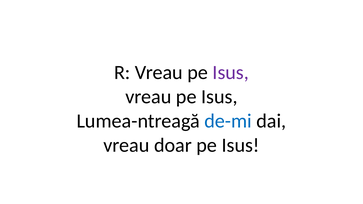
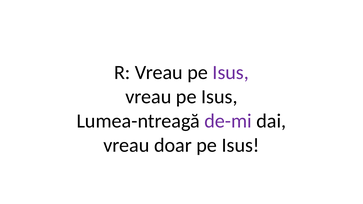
de-mi colour: blue -> purple
